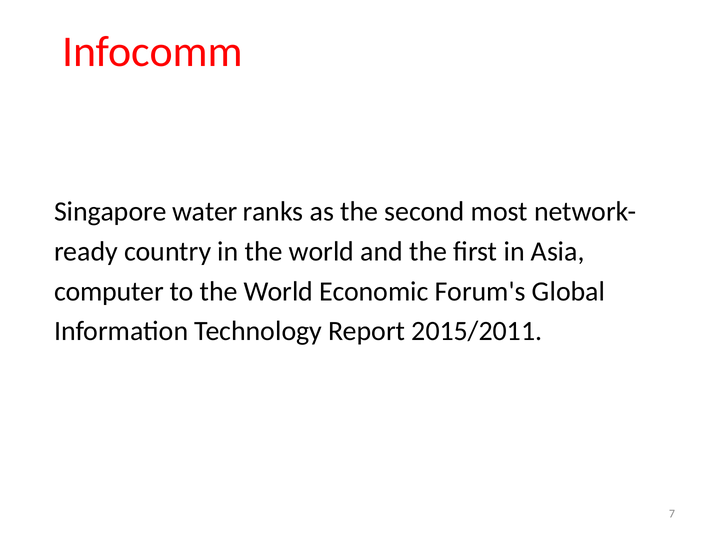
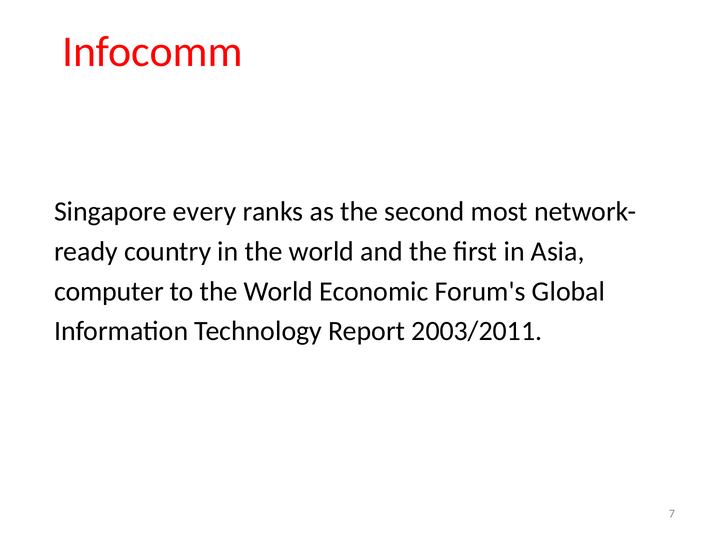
water: water -> every
2015/2011: 2015/2011 -> 2003/2011
